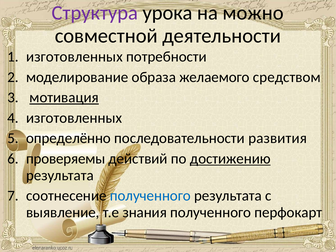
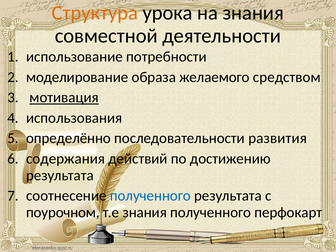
Структура colour: purple -> orange
на можно: можно -> знания
изготовленных at (74, 57): изготовленных -> использование
изготовленных at (74, 118): изготовленных -> использования
проверяемы: проверяемы -> содержания
достижению underline: present -> none
выявление: выявление -> поурочном
